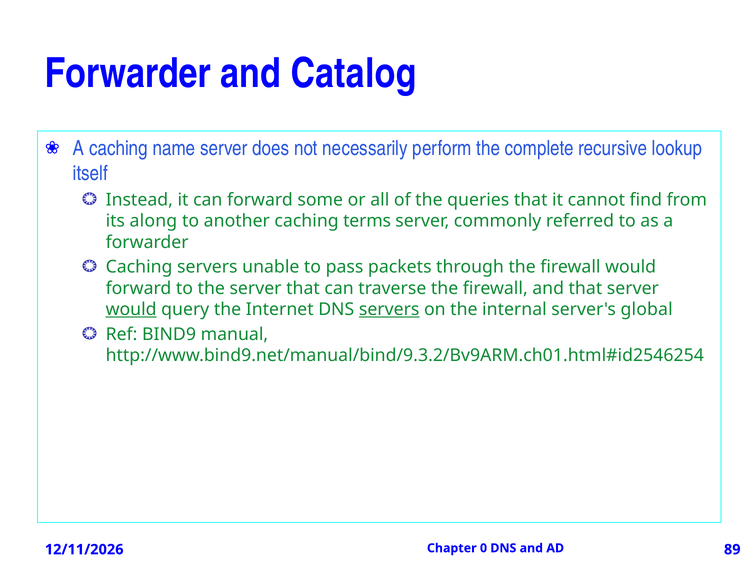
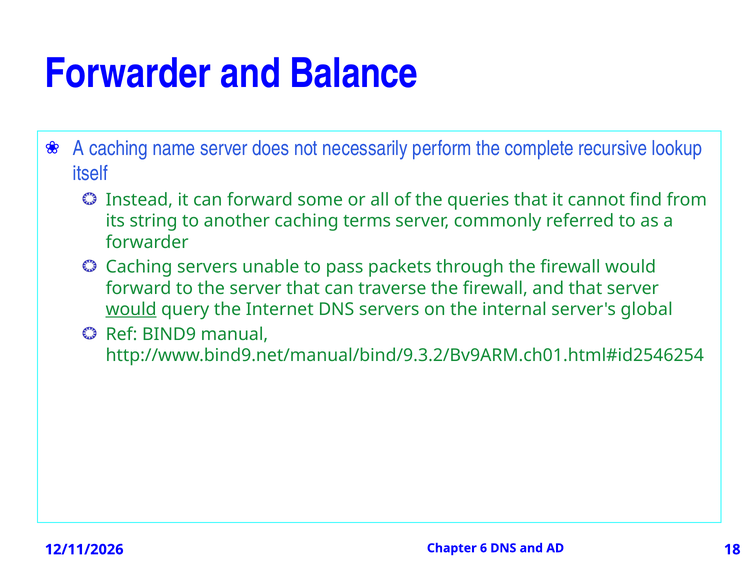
Catalog: Catalog -> Balance
along: along -> string
servers at (389, 309) underline: present -> none
0: 0 -> 6
89: 89 -> 18
